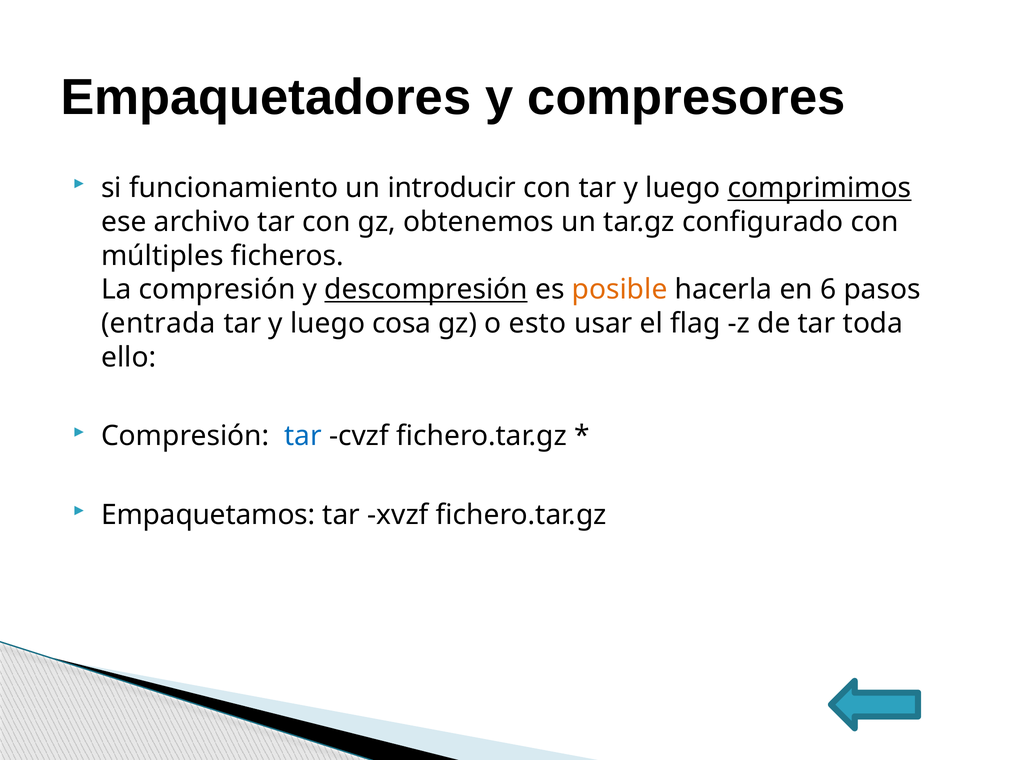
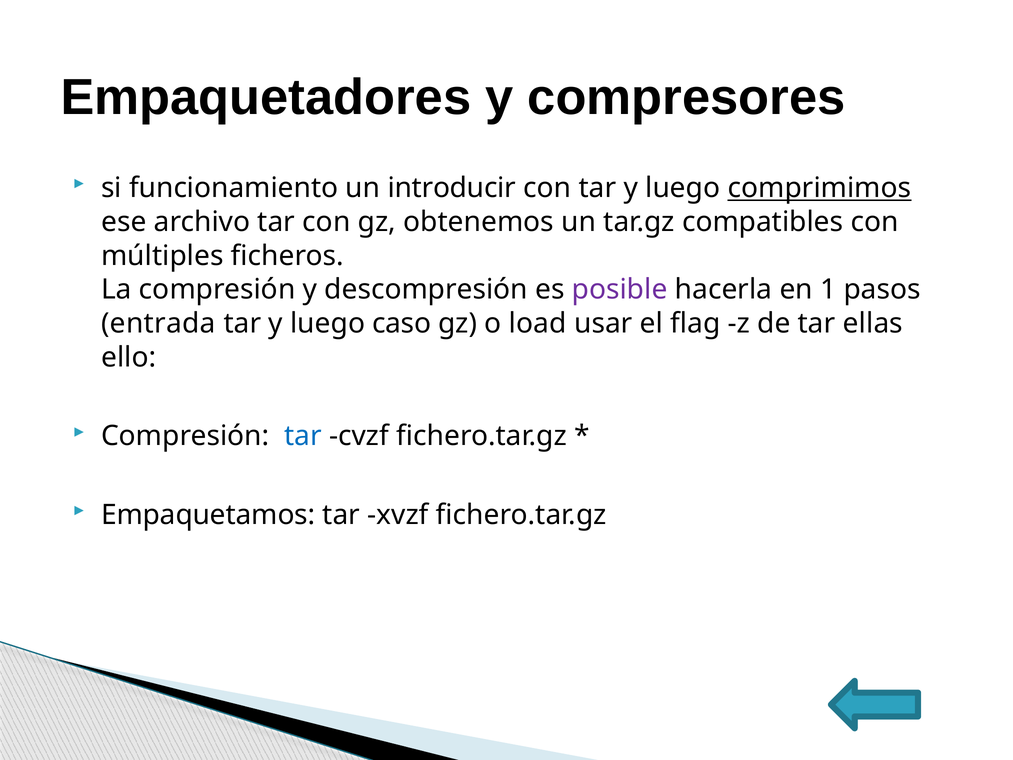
configurado: configurado -> compatibles
descompresión underline: present -> none
posible colour: orange -> purple
6: 6 -> 1
cosa: cosa -> caso
esto: esto -> load
toda: toda -> ellas
